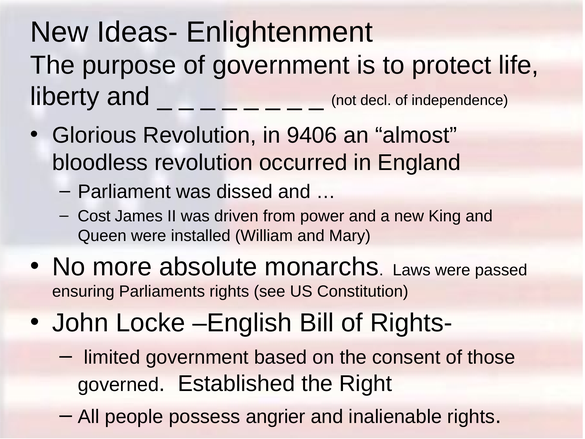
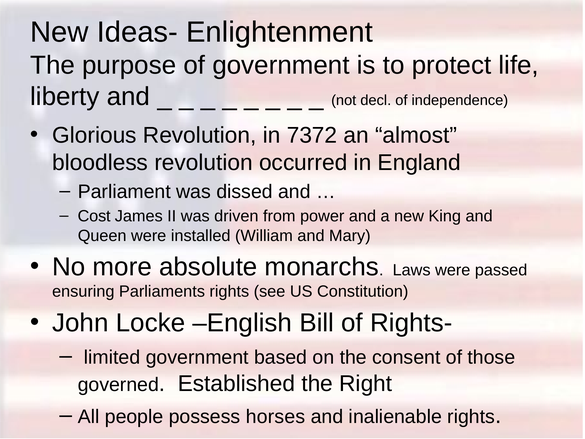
9406: 9406 -> 7372
angrier: angrier -> horses
